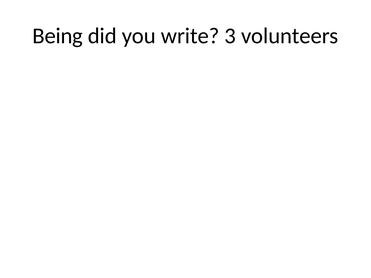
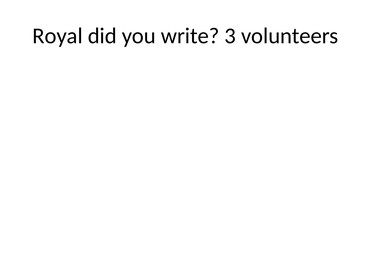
Being: Being -> Royal
